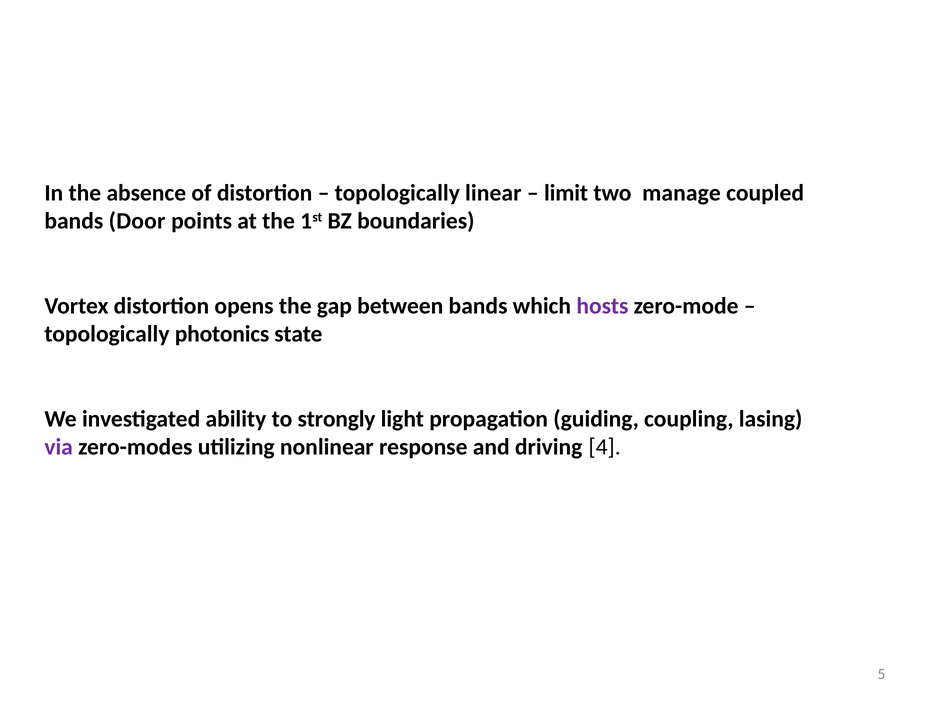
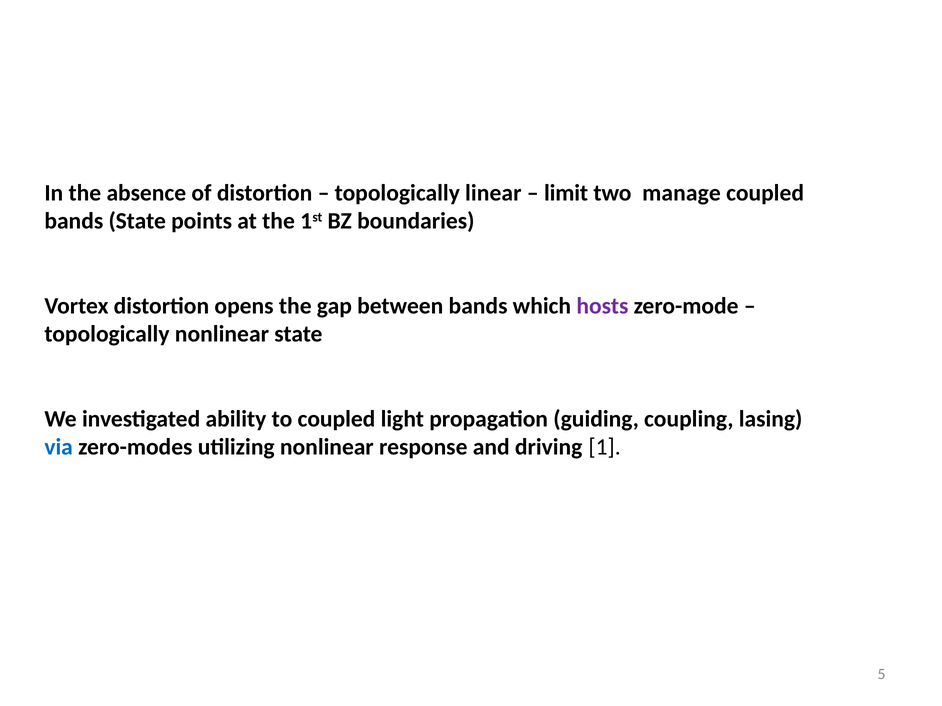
bands Door: Door -> State
topologically photonics: photonics -> nonlinear
to strongly: strongly -> coupled
via colour: purple -> blue
4: 4 -> 1
